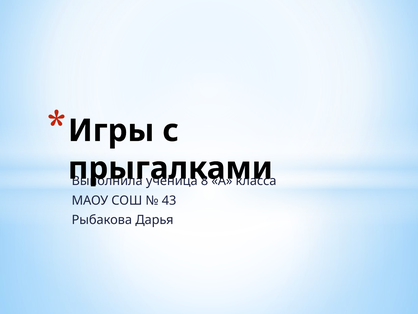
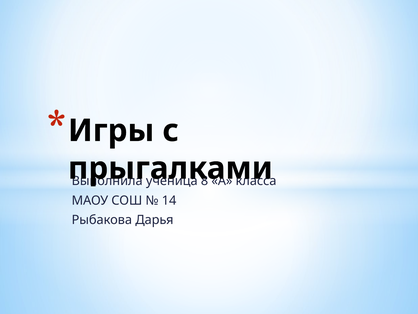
43: 43 -> 14
